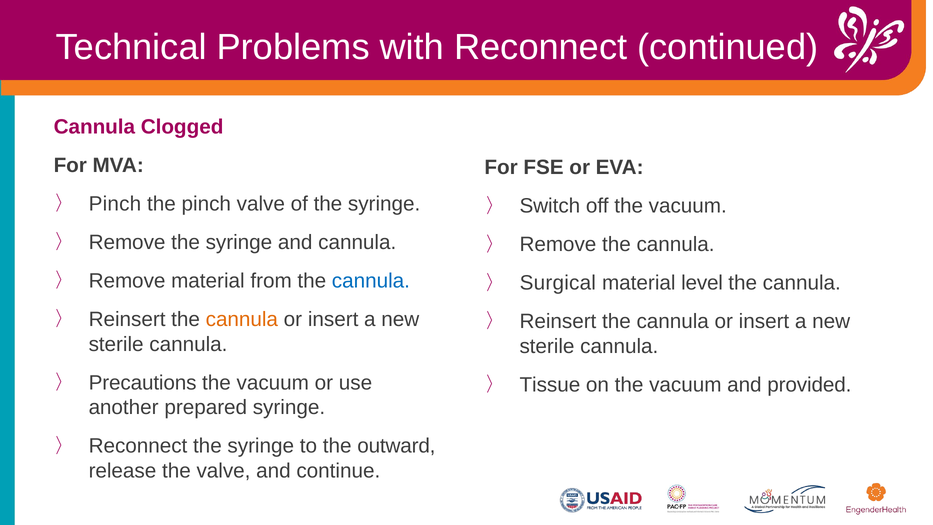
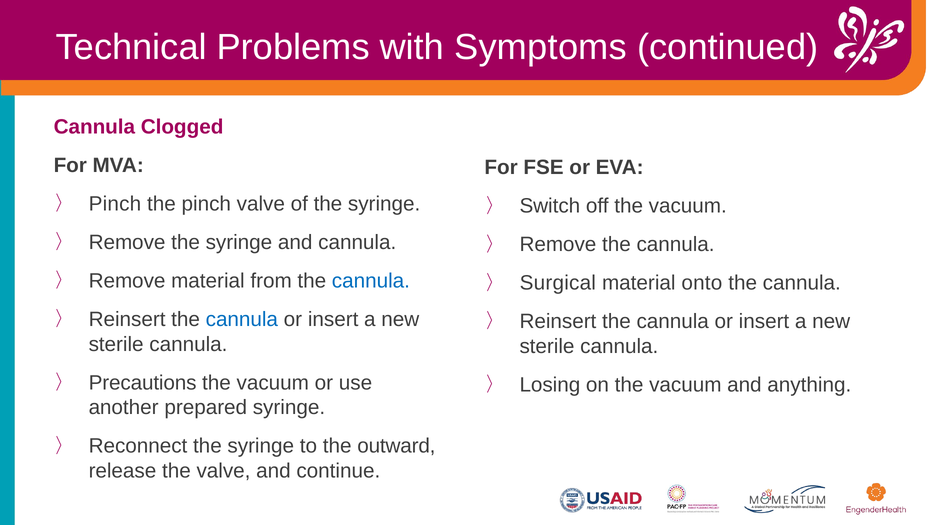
with Reconnect: Reconnect -> Symptoms
level: level -> onto
cannula at (242, 319) colour: orange -> blue
Tissue: Tissue -> Losing
provided: provided -> anything
